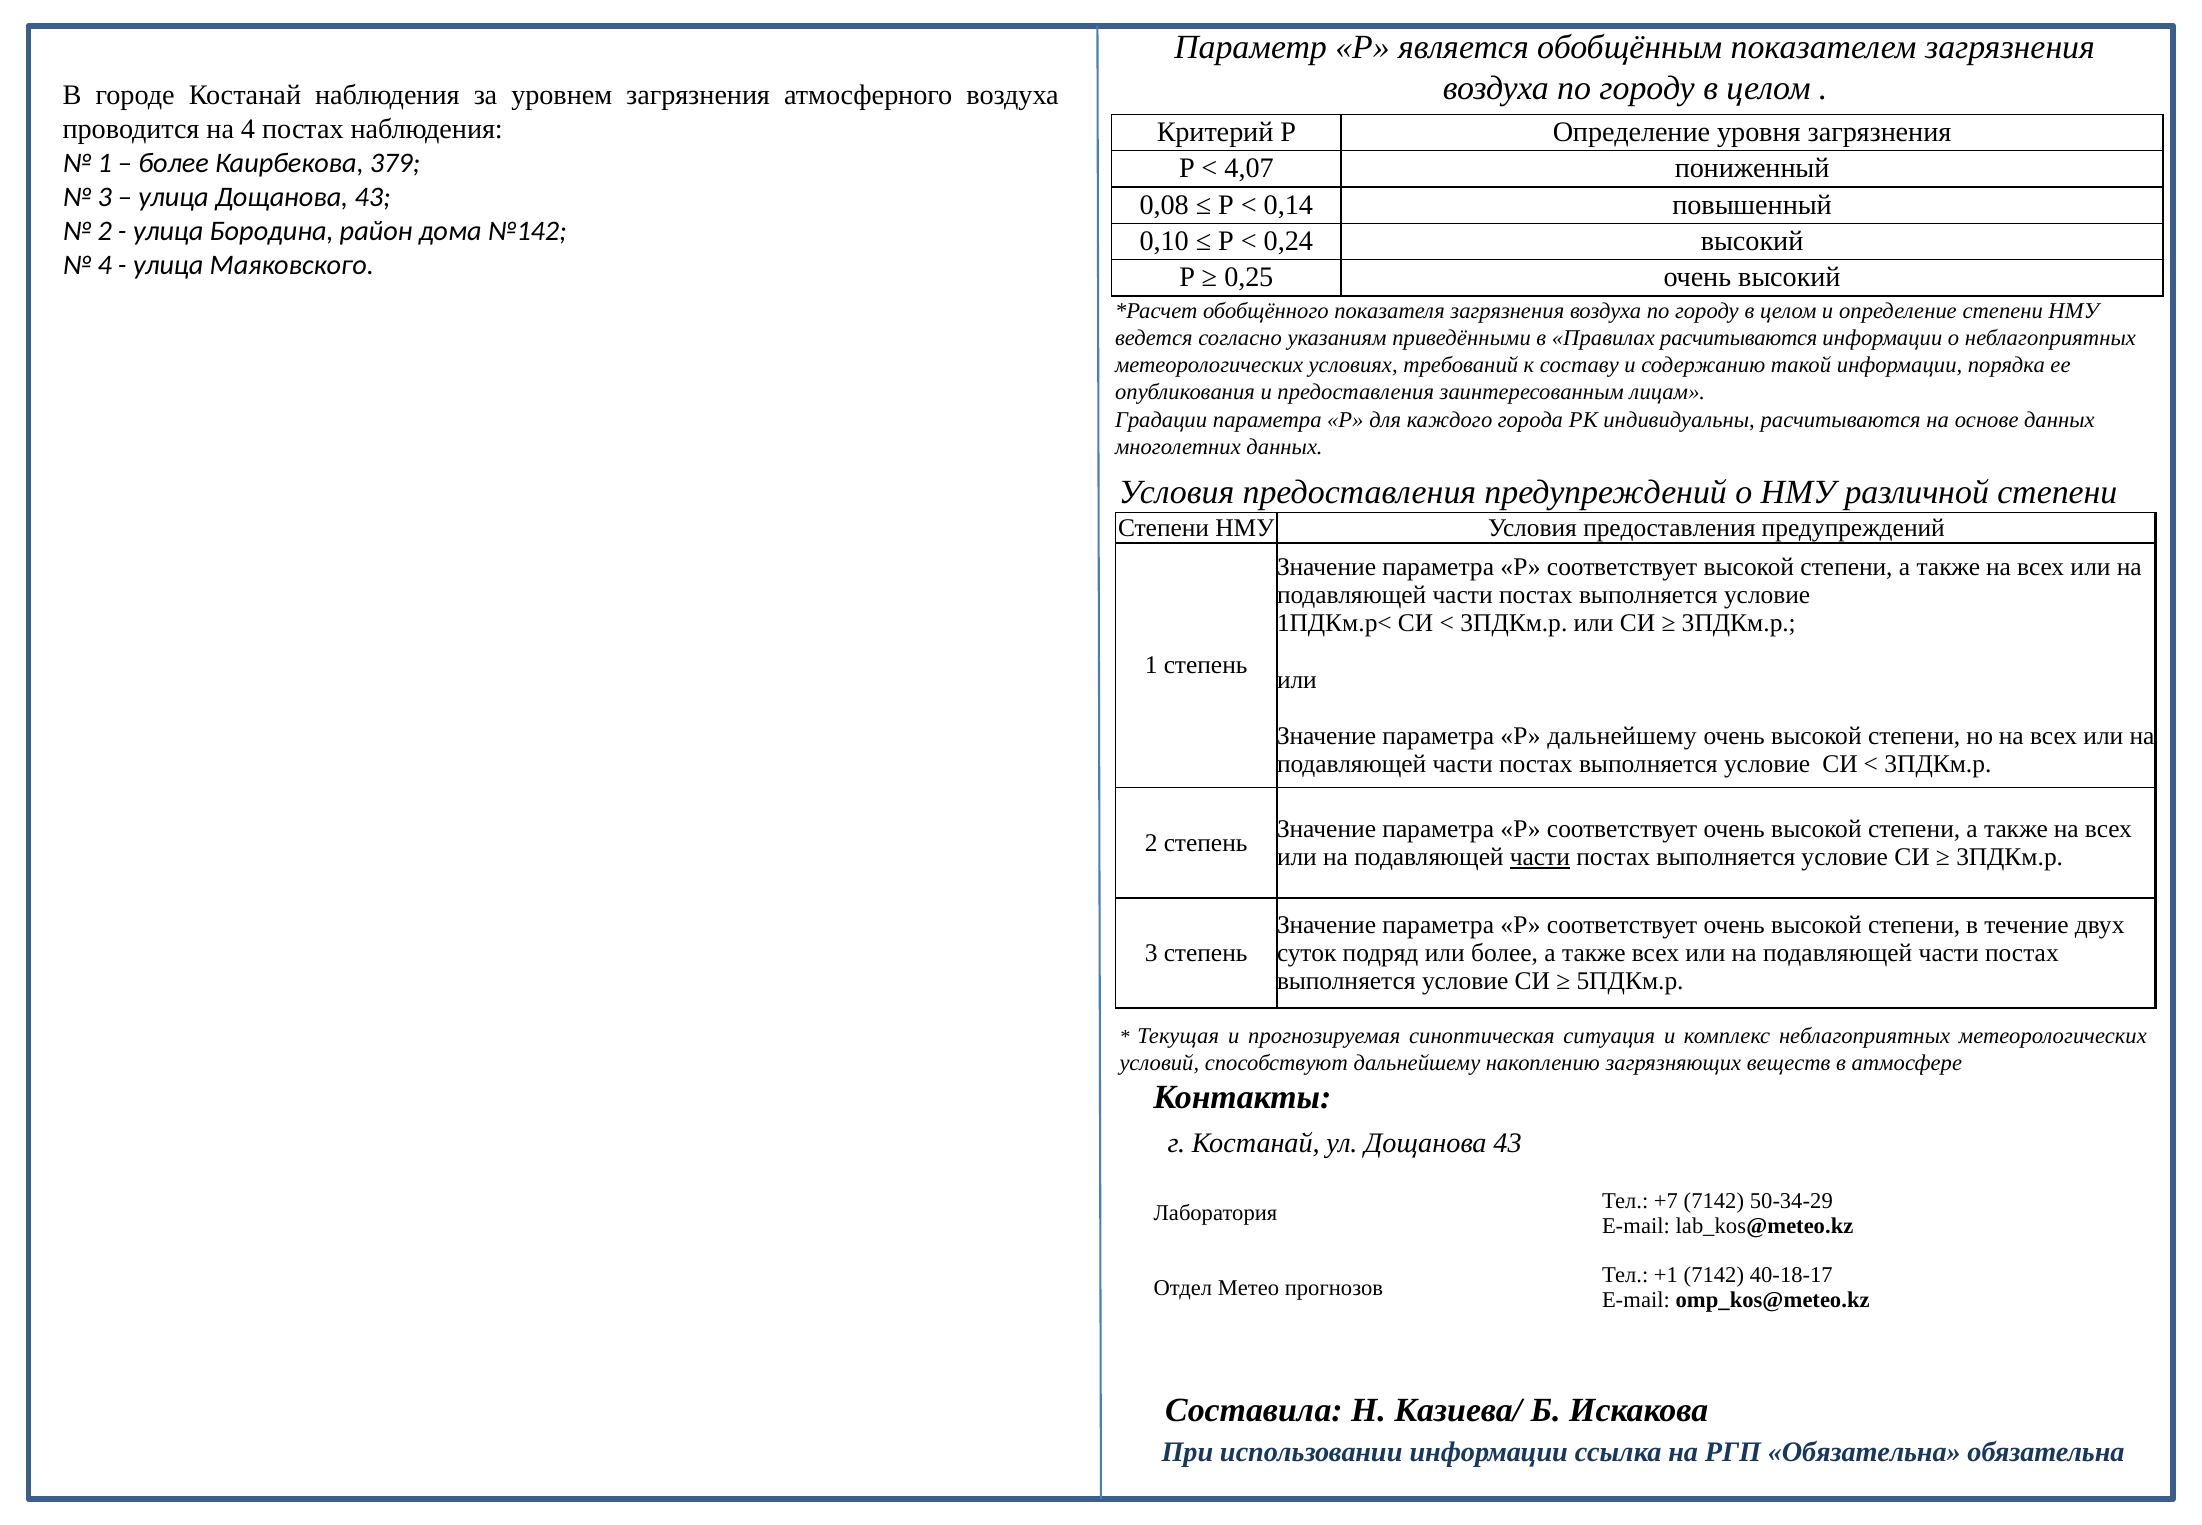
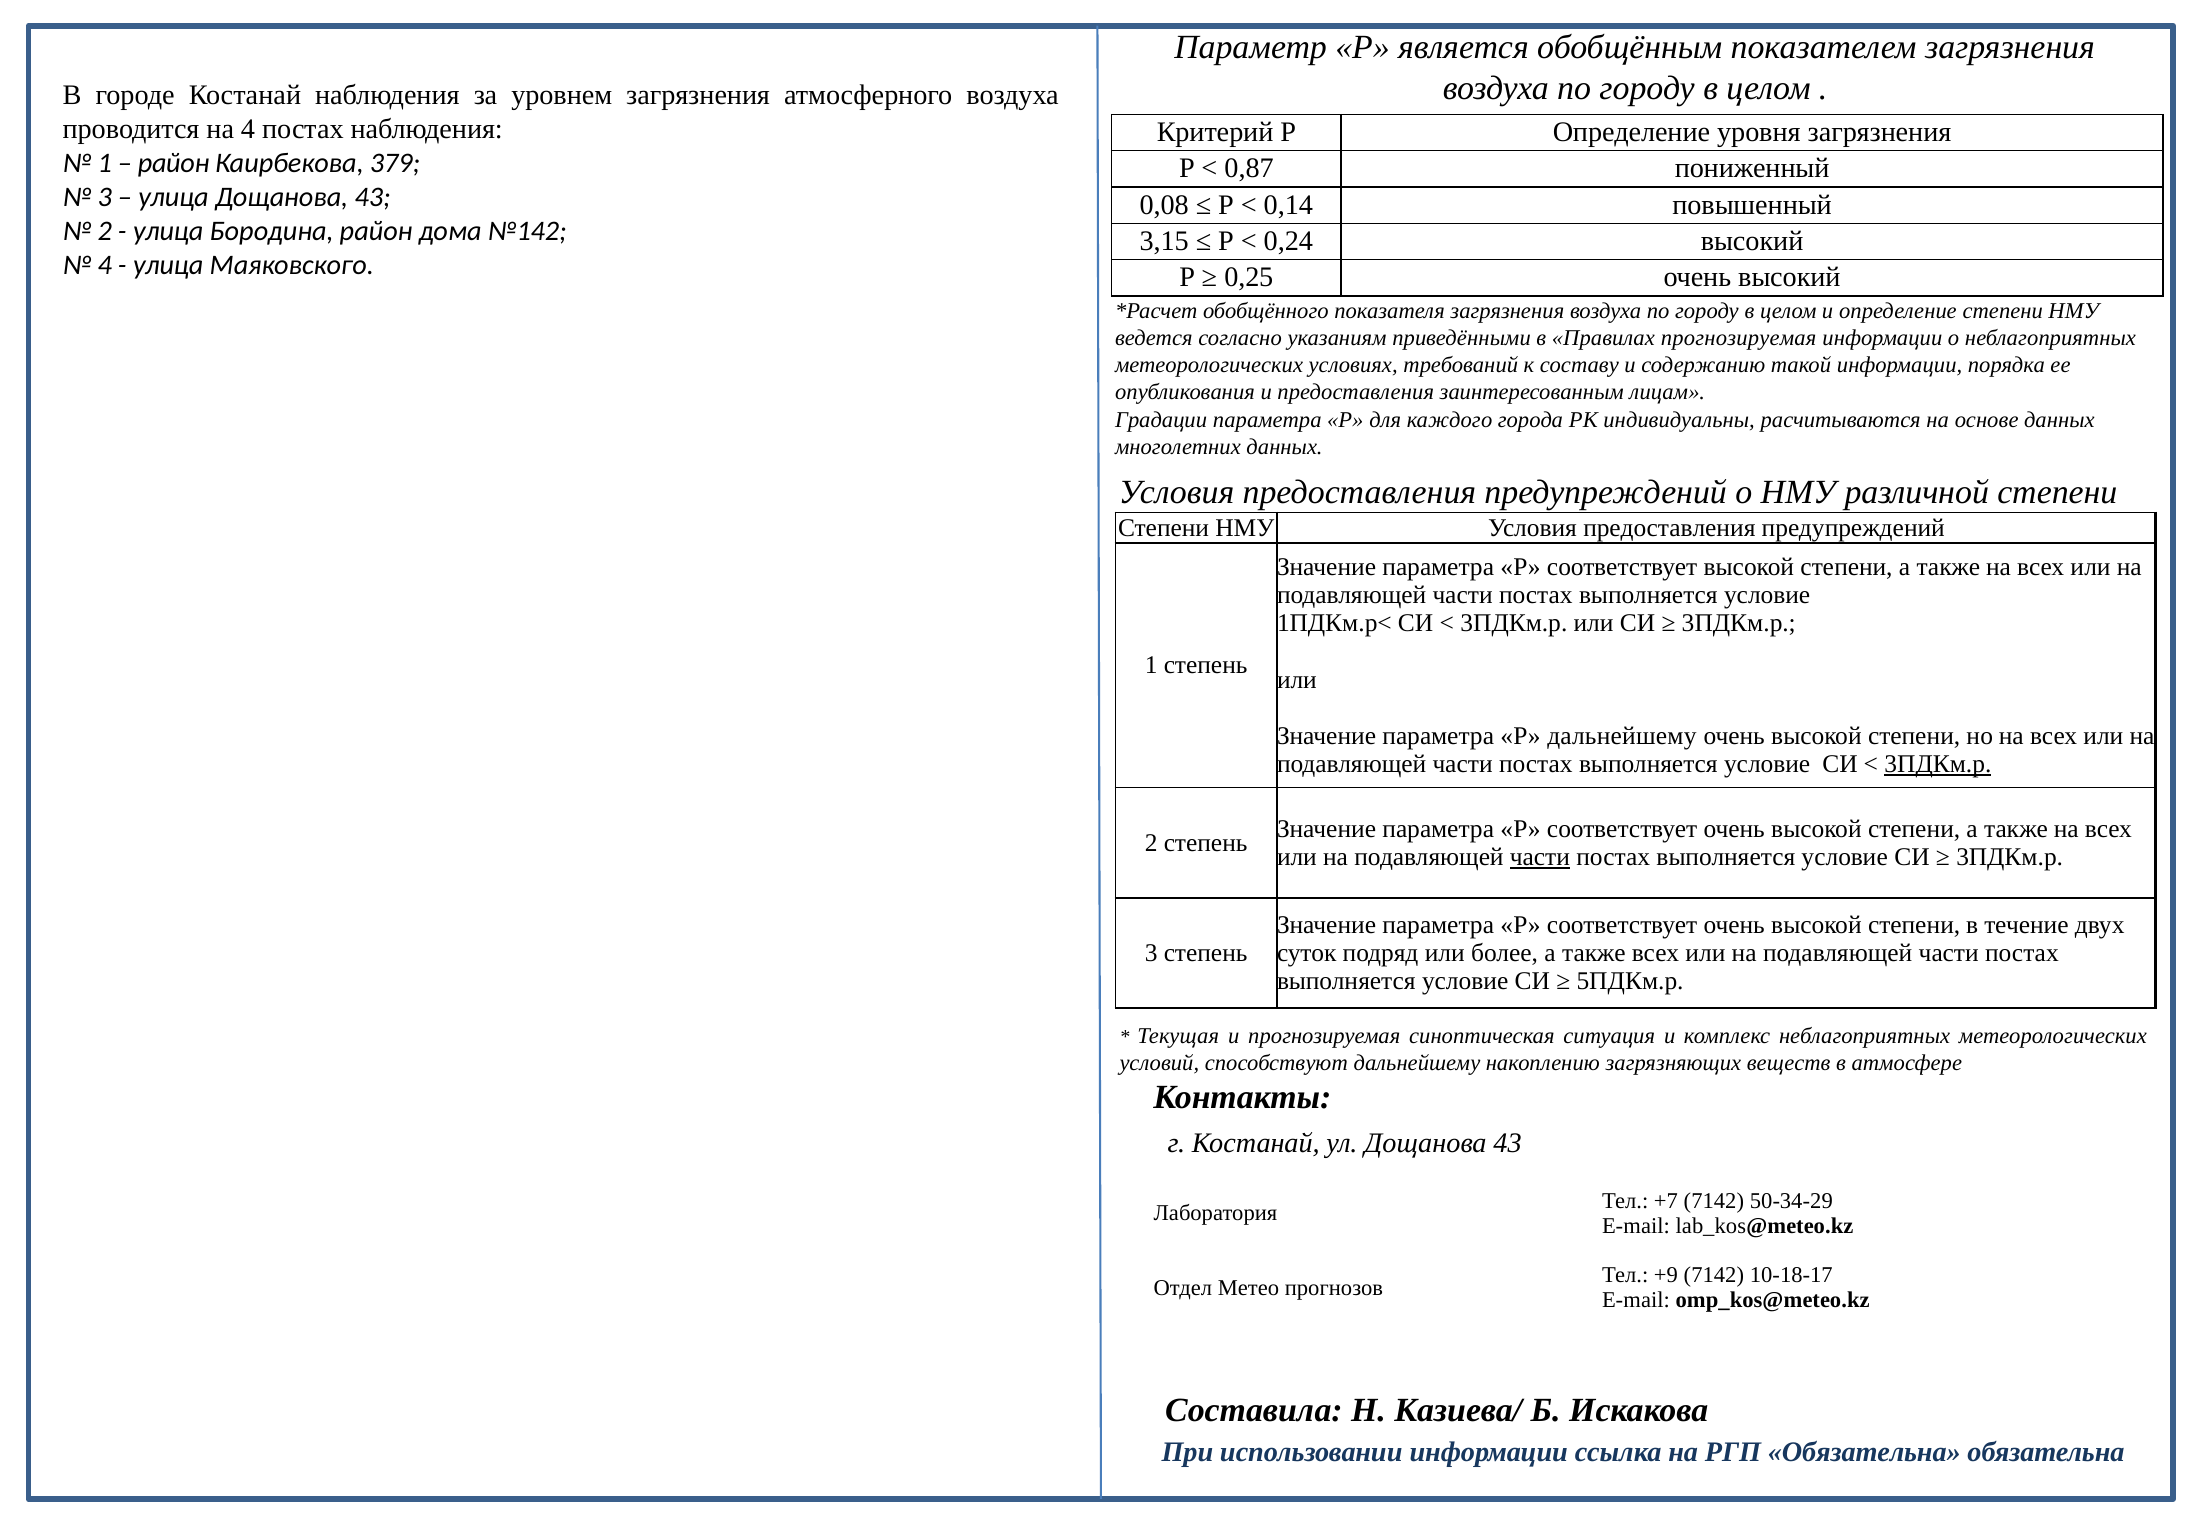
более at (174, 163): более -> район
4,07: 4,07 -> 0,87
0,10: 0,10 -> 3,15
Правилах расчитываются: расчитываются -> прогнозируемая
3ПДКм.р at (1938, 764) underline: none -> present
+1: +1 -> +9
40-18-17: 40-18-17 -> 10-18-17
